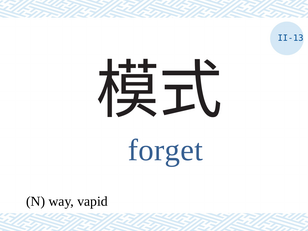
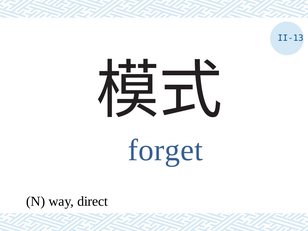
vapid: vapid -> direct
